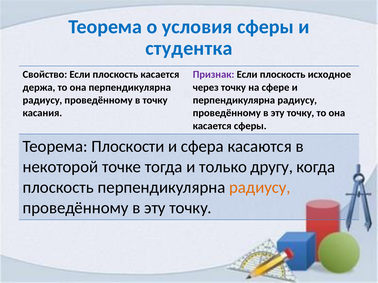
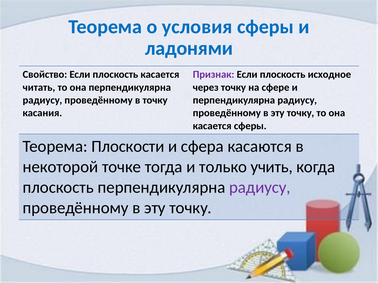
студентка: студентка -> ладонями
держа: держа -> читать
другу: другу -> учить
радиусу at (260, 188) colour: orange -> purple
